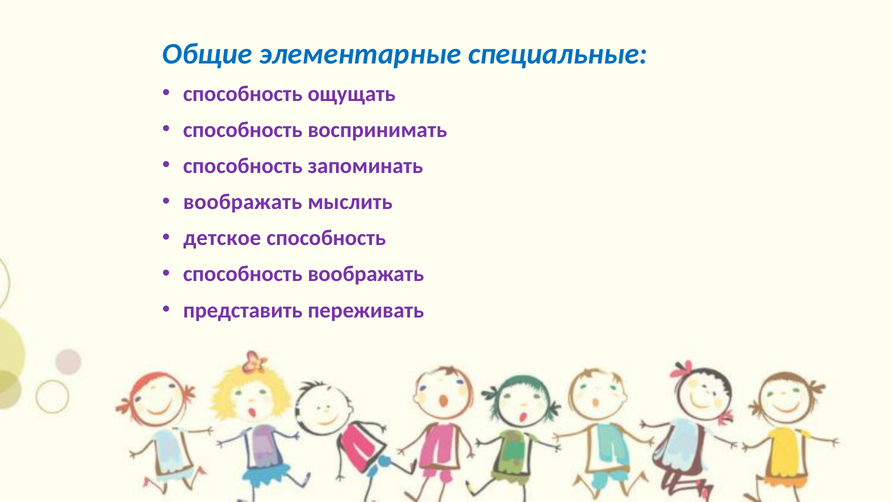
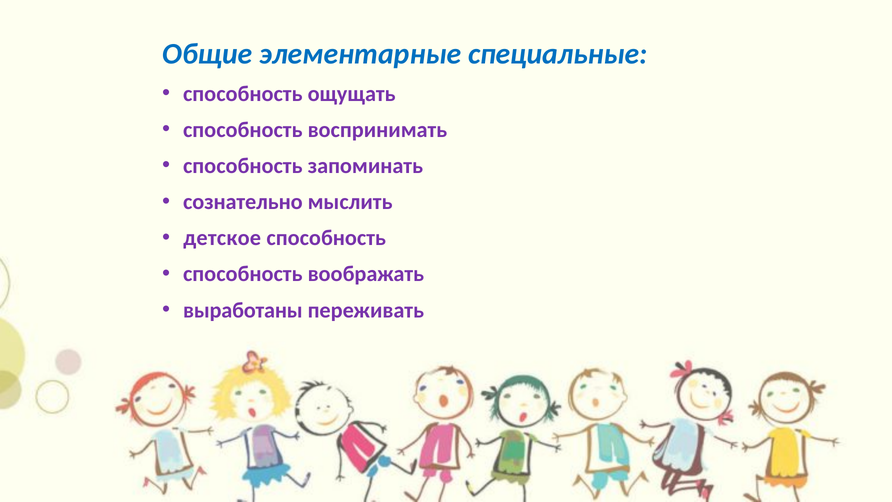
воображать at (243, 202): воображать -> сознательно
представить: представить -> выработаны
